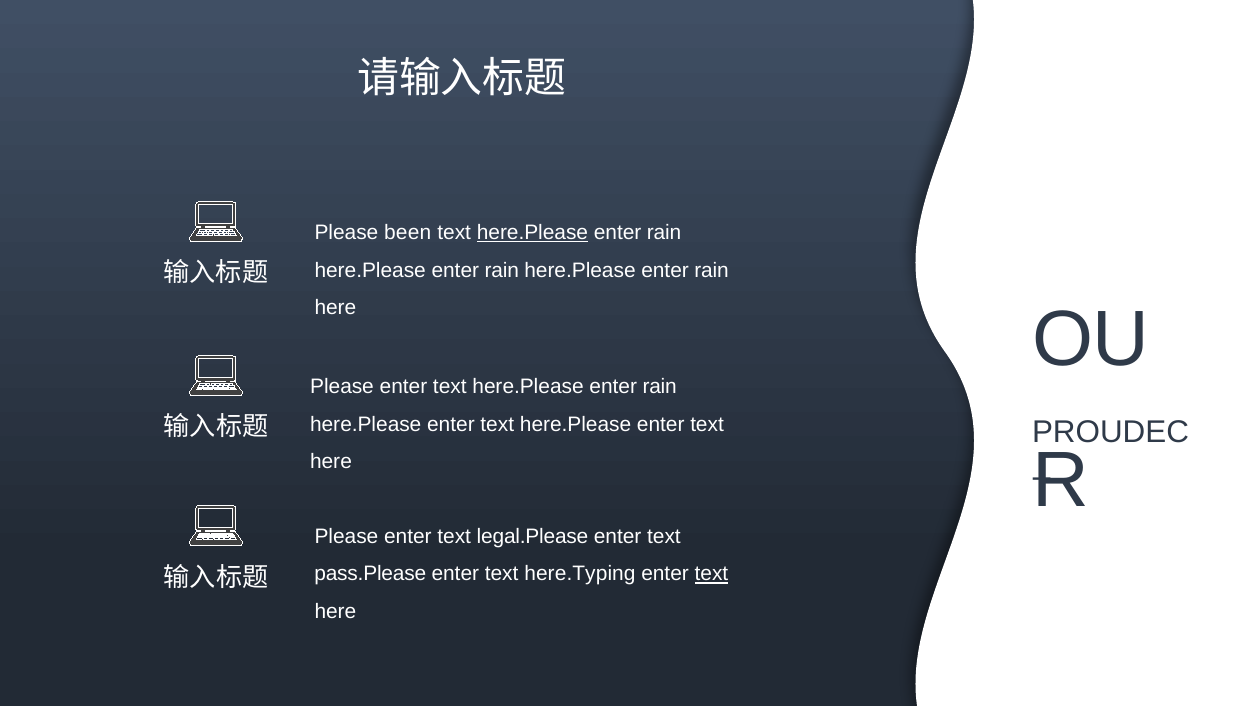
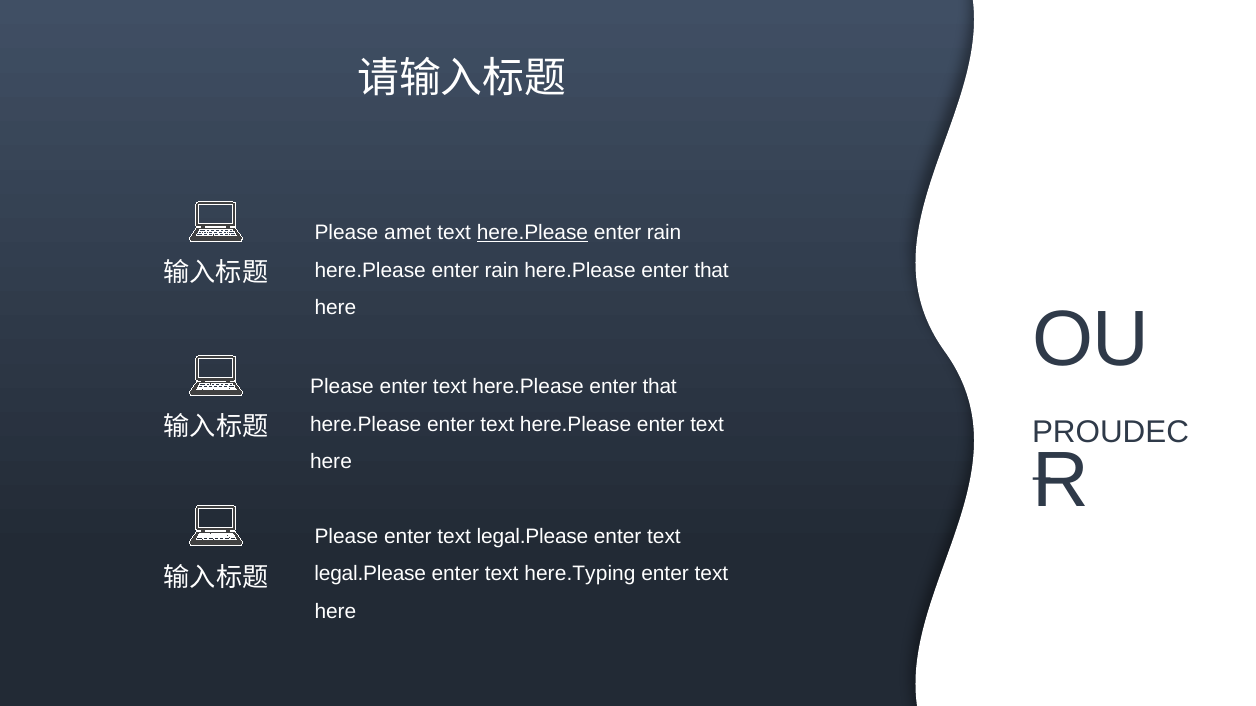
been: been -> amet
rain at (712, 270): rain -> that
rain at (660, 387): rain -> that
pass.Please at (370, 574): pass.Please -> legal.Please
text at (711, 574) underline: present -> none
